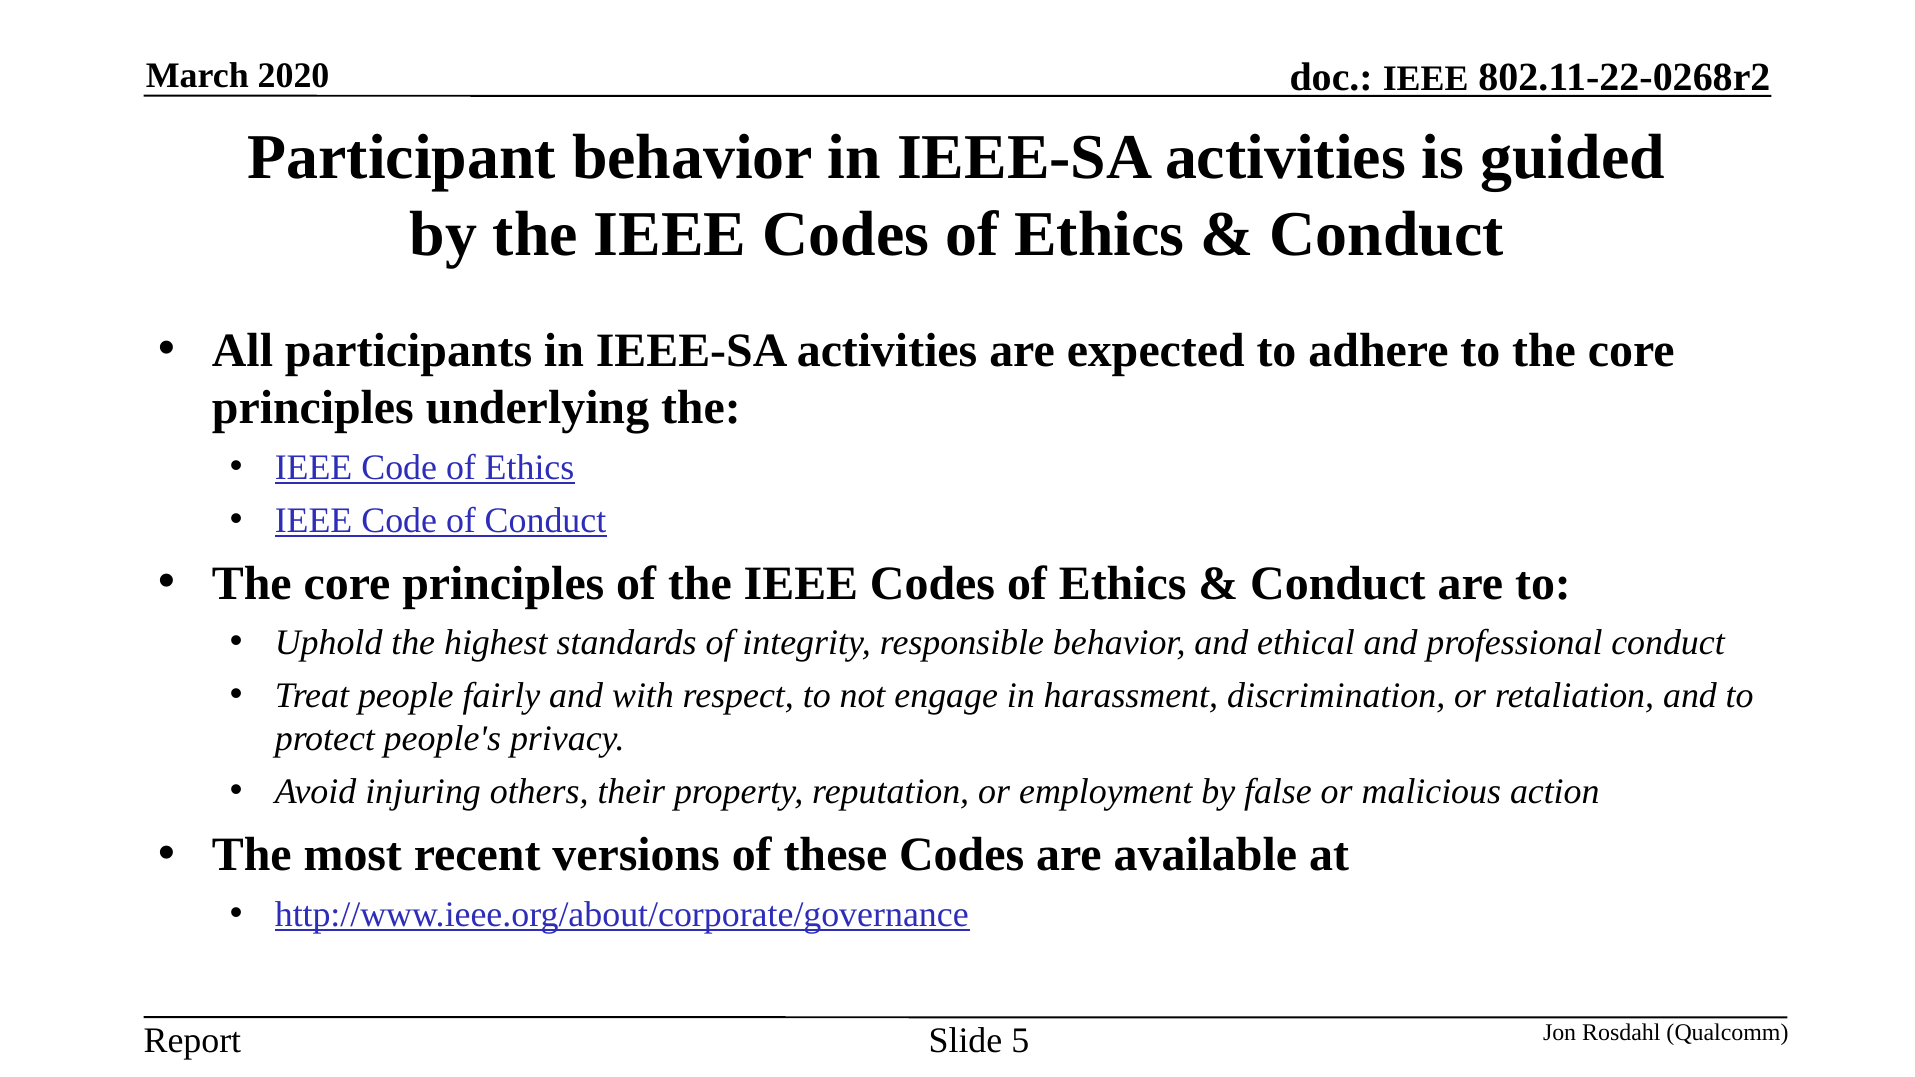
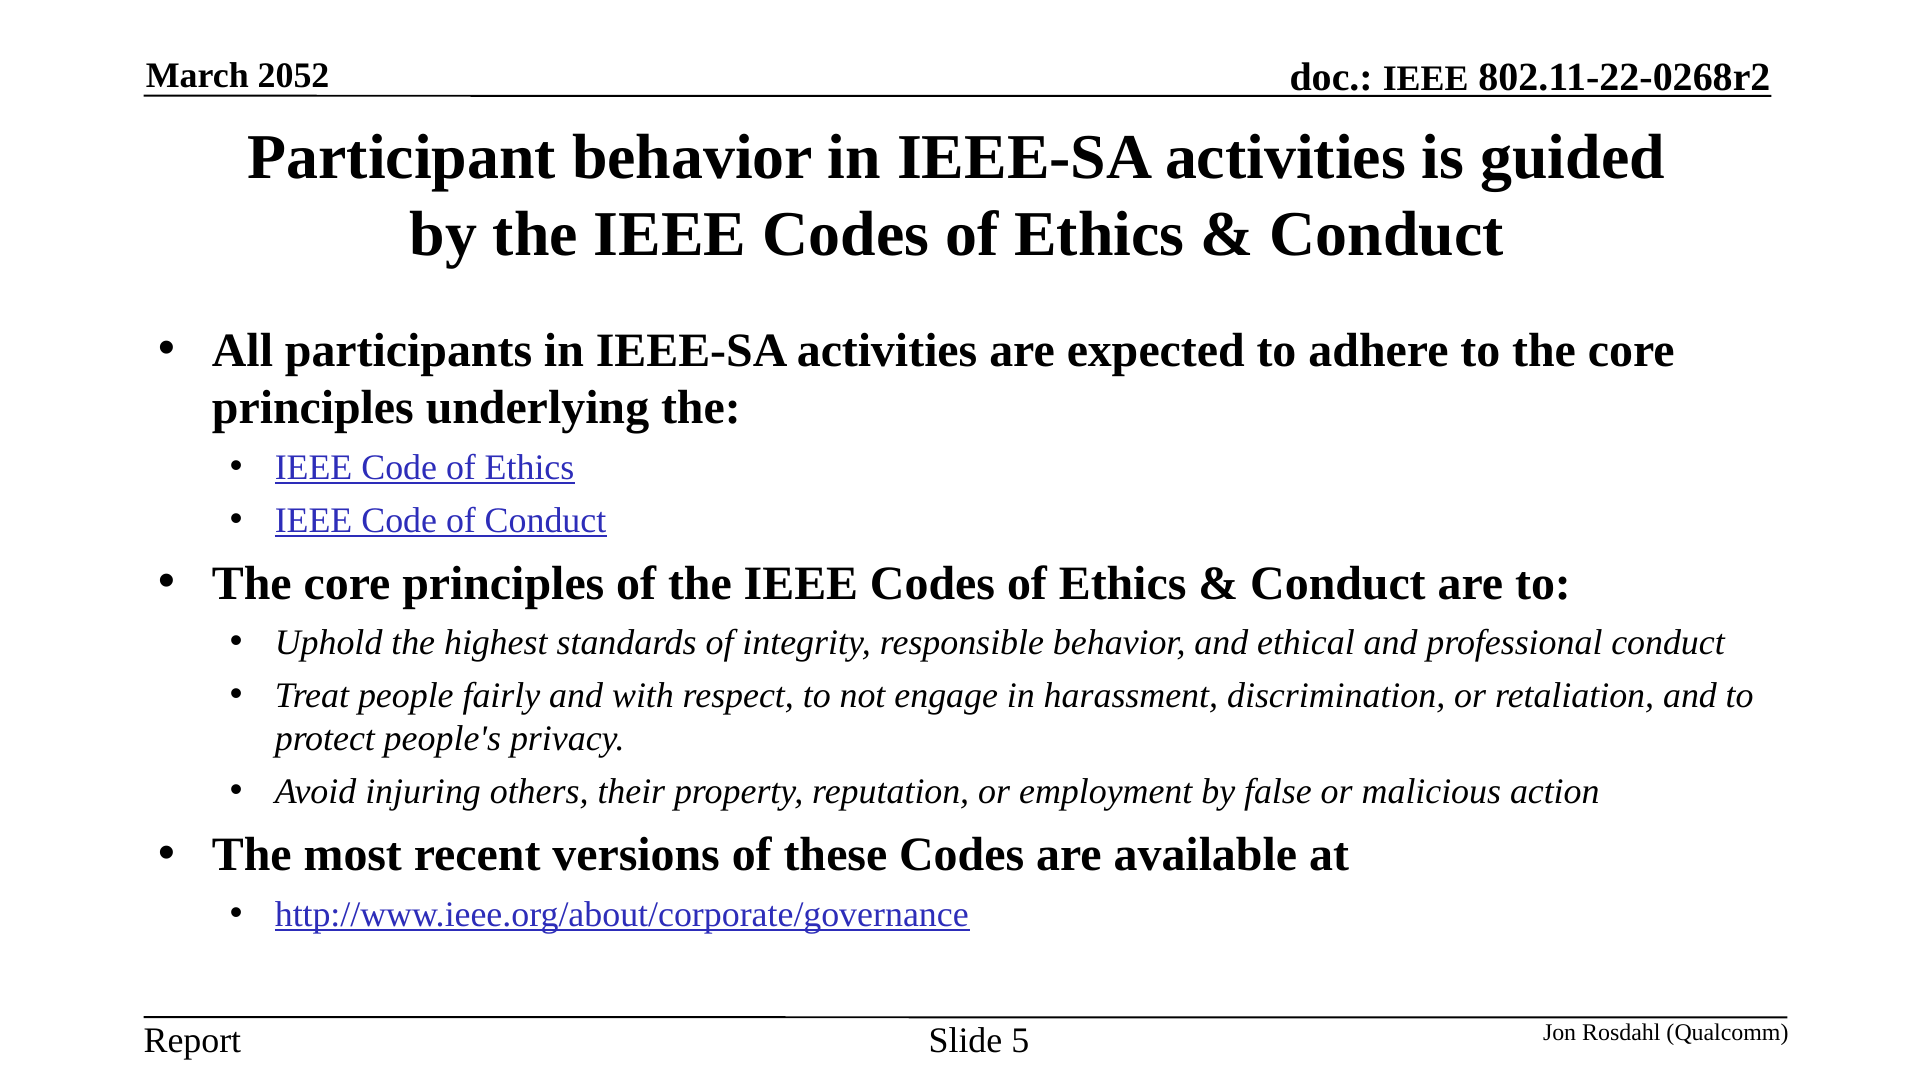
2020: 2020 -> 2052
